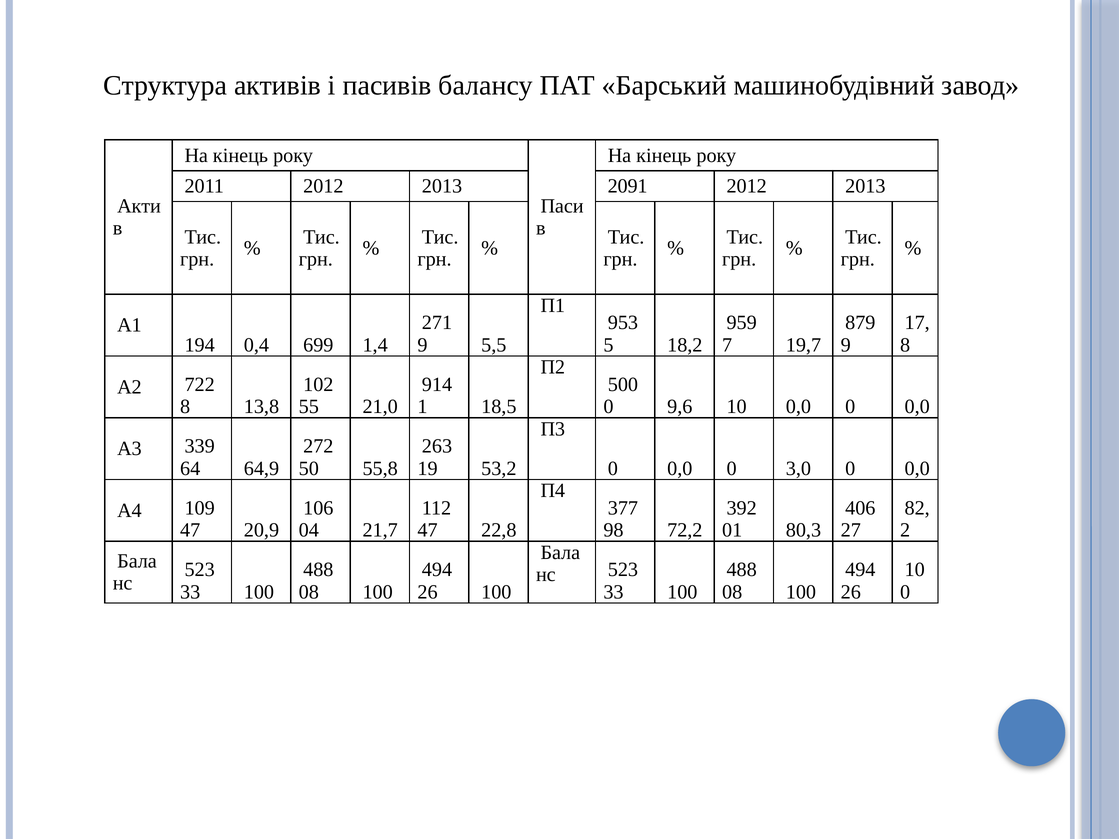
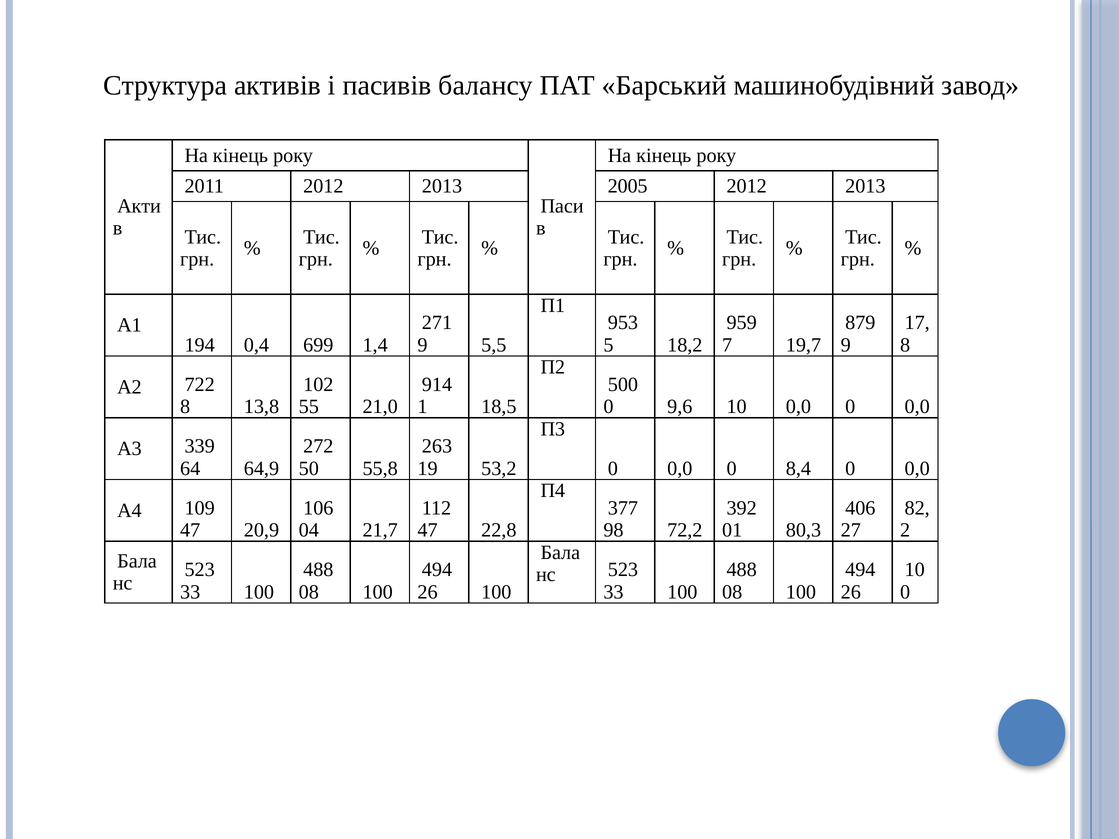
2091: 2091 -> 2005
3,0: 3,0 -> 8,4
